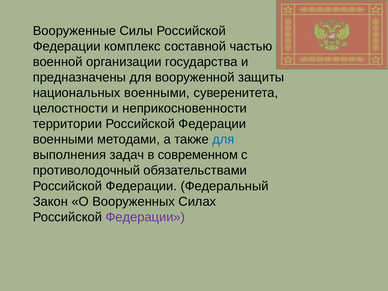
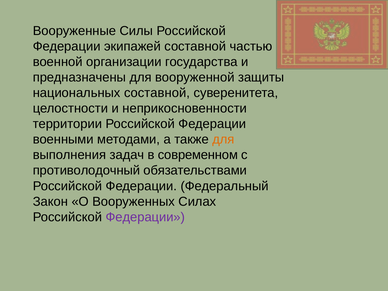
комплекс: комплекс -> экипажей
национальных военными: военными -> составной
для at (223, 139) colour: blue -> orange
